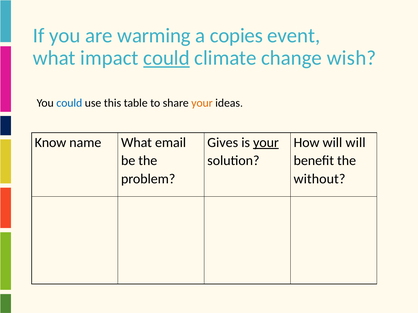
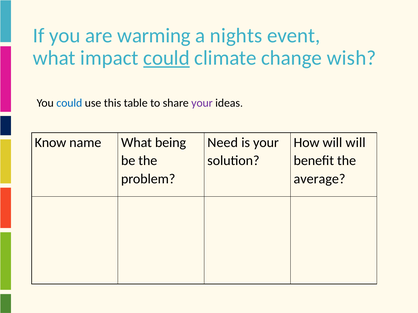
copies: copies -> nights
your at (202, 103) colour: orange -> purple
email: email -> being
Gives: Gives -> Need
your at (266, 143) underline: present -> none
without: without -> average
